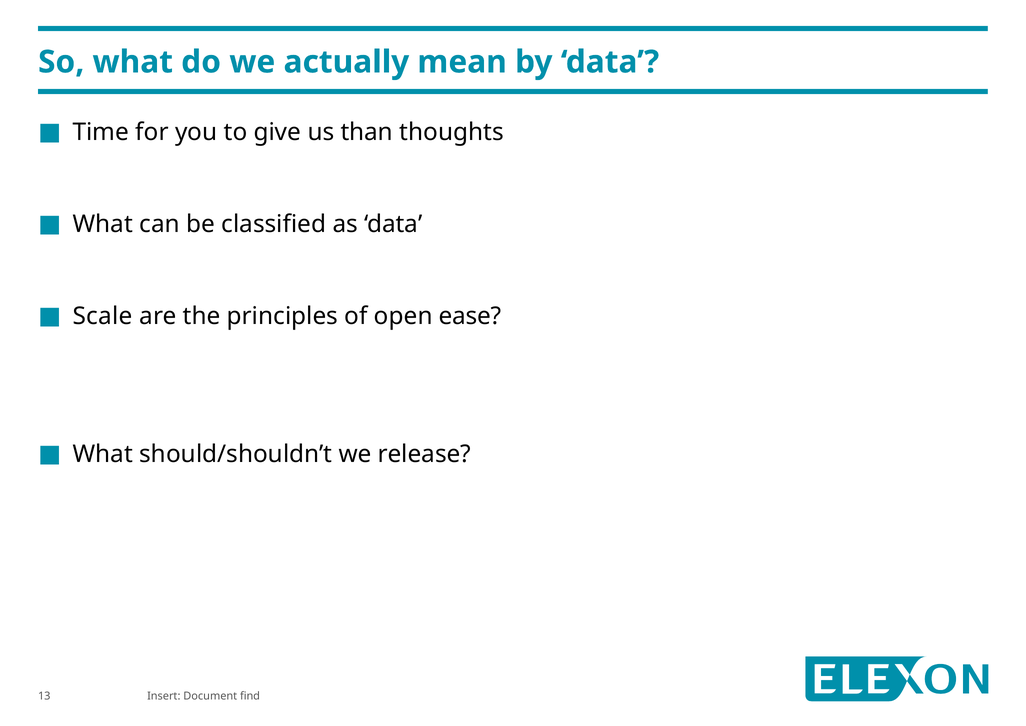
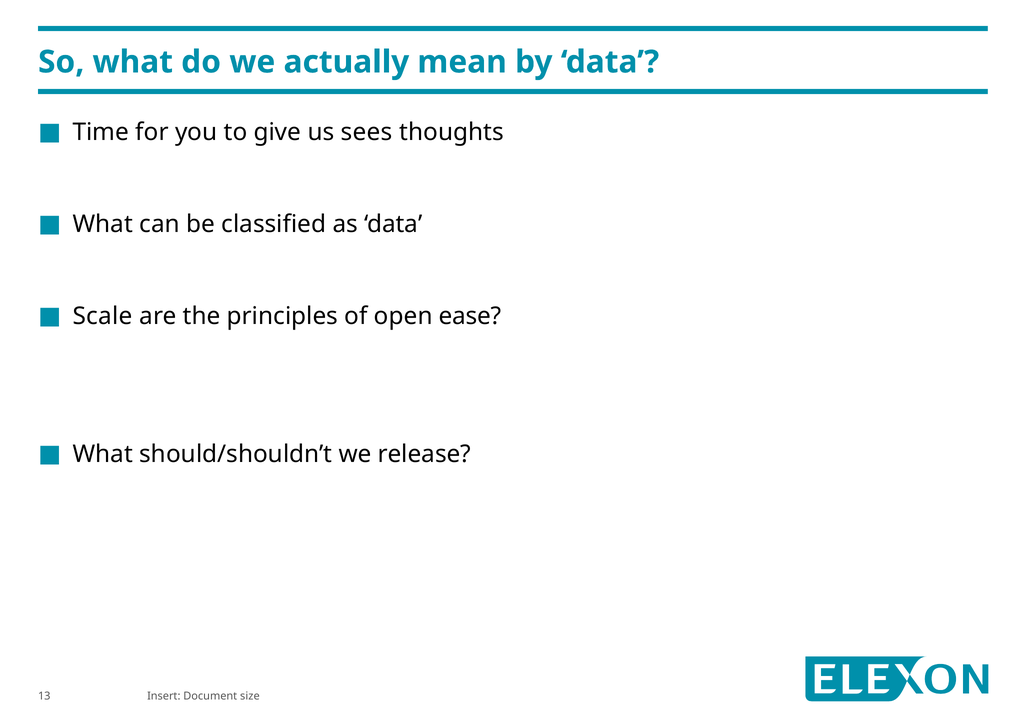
than: than -> sees
find: find -> size
